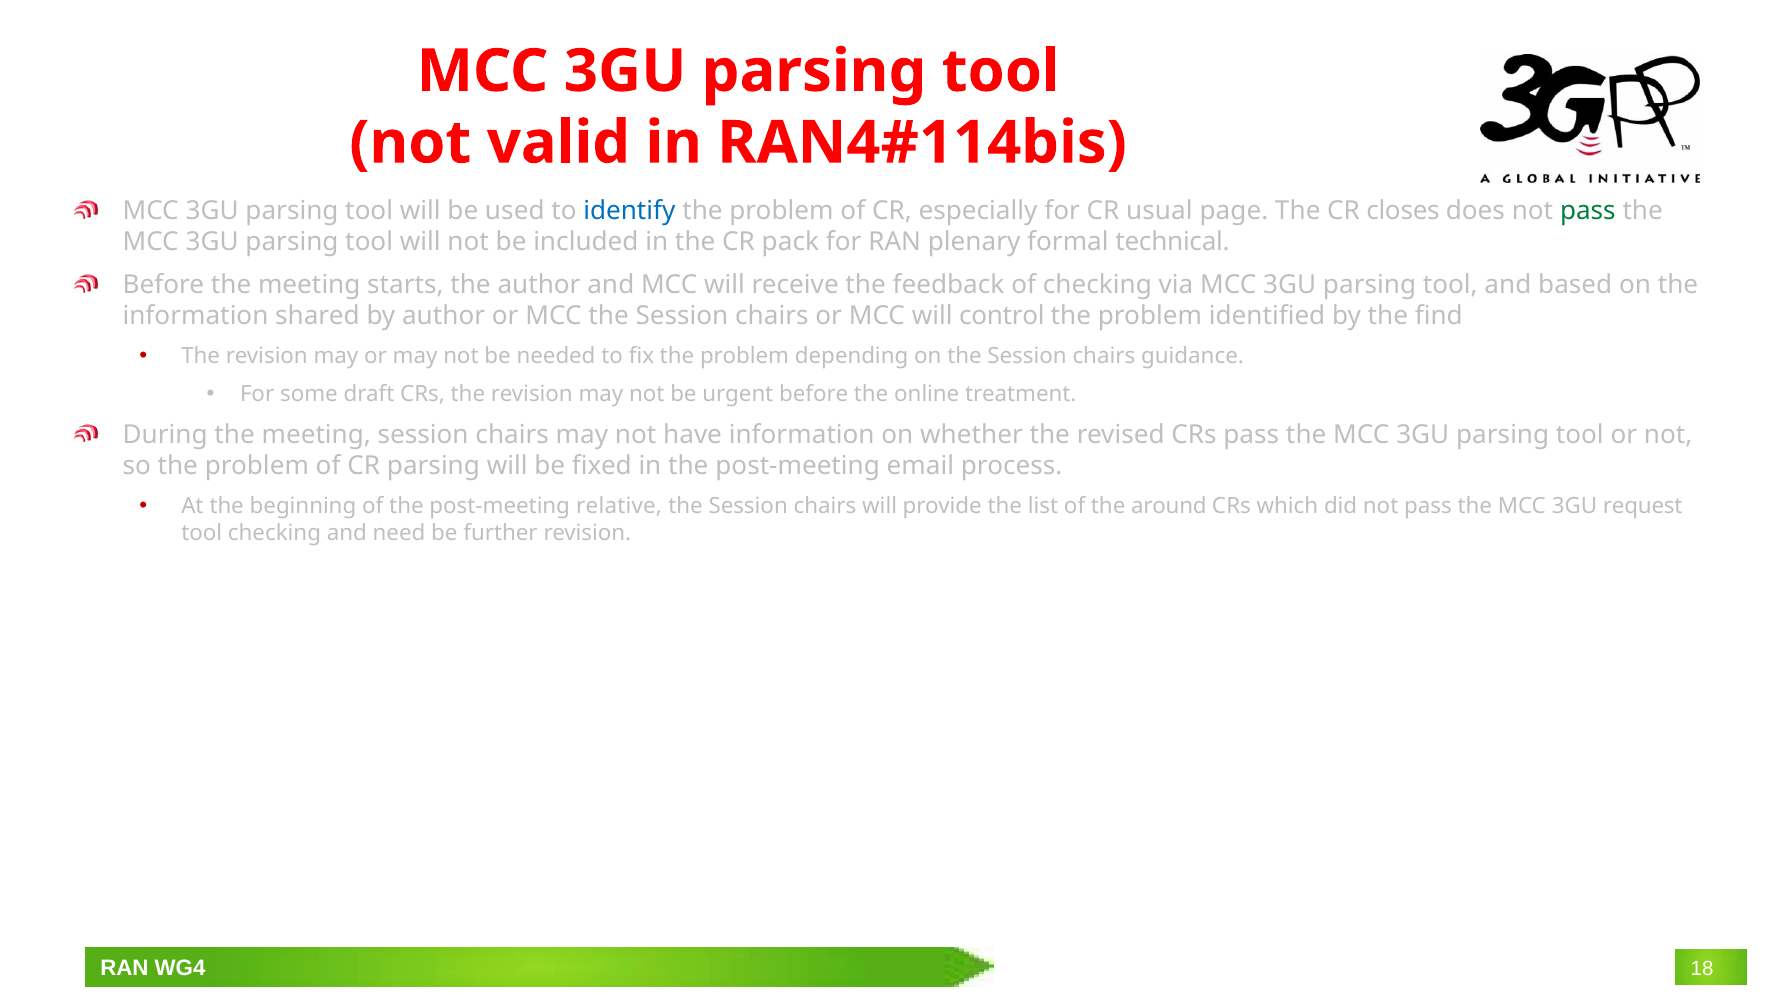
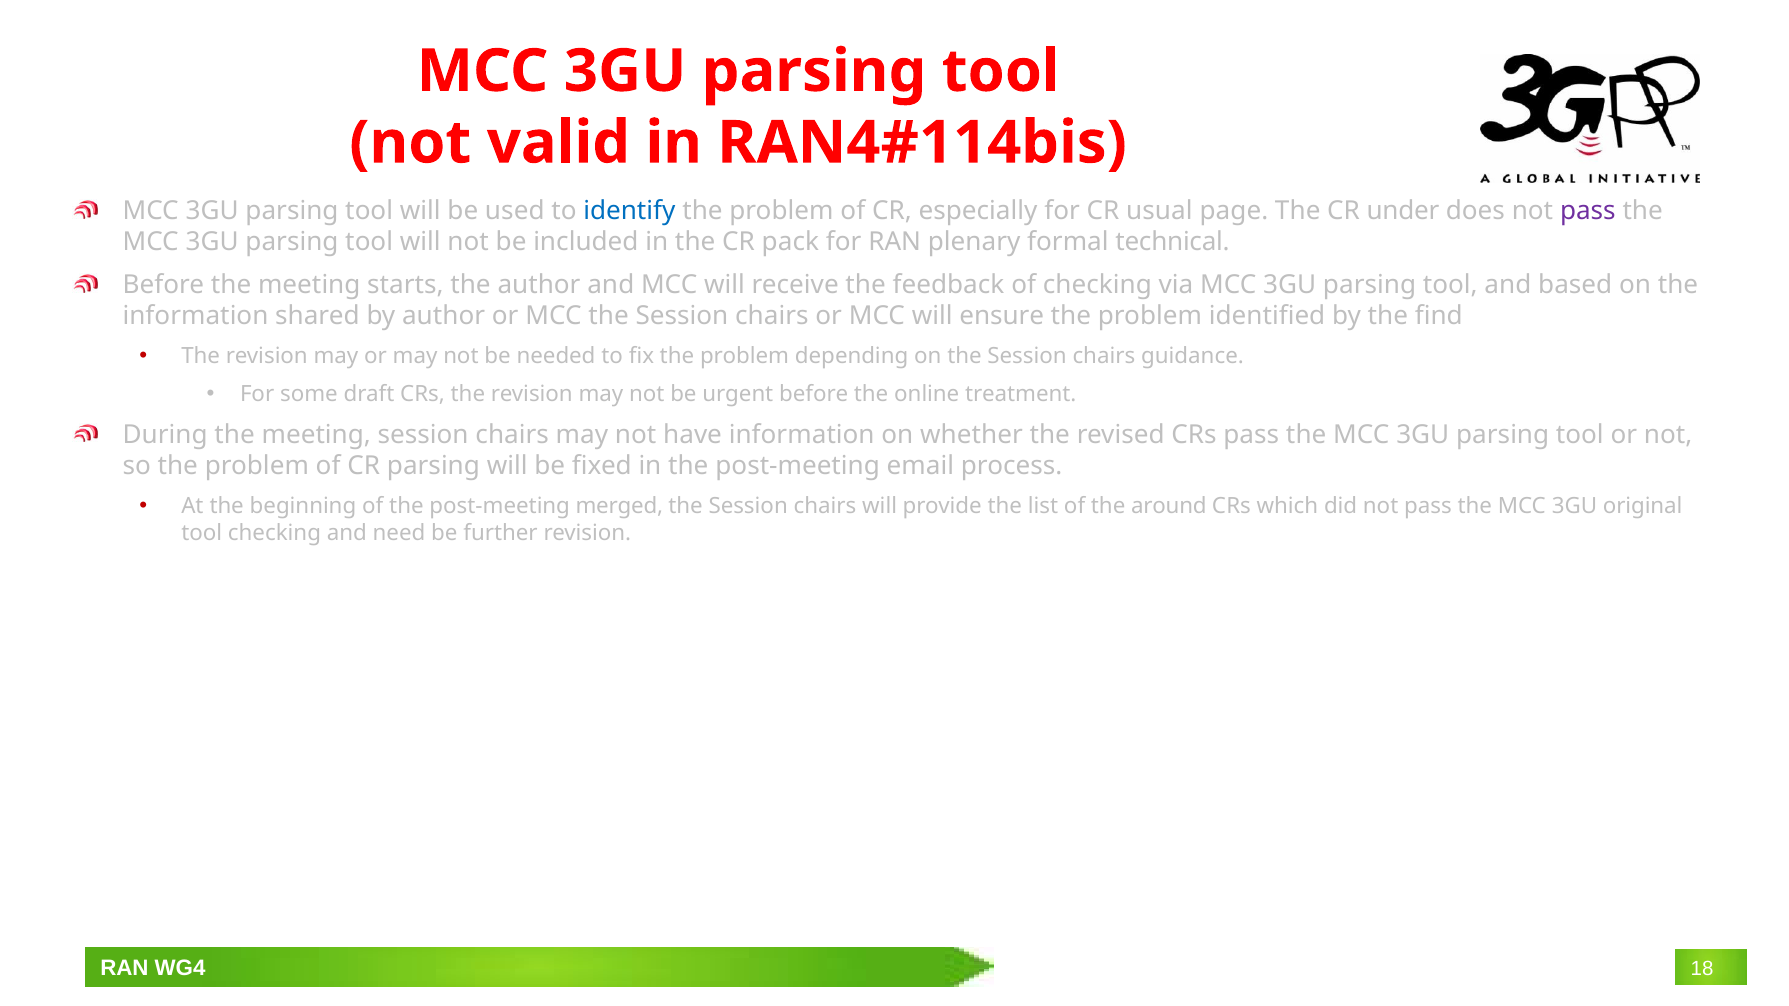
closes: closes -> under
pass at (1588, 211) colour: green -> purple
control: control -> ensure
relative: relative -> merged
request: request -> original
